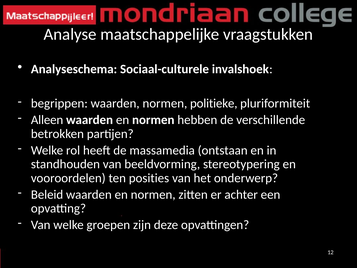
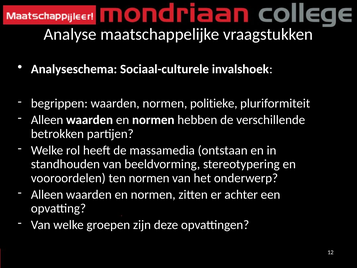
ten posities: posities -> normen
Beleid at (47, 194): Beleid -> Alleen
